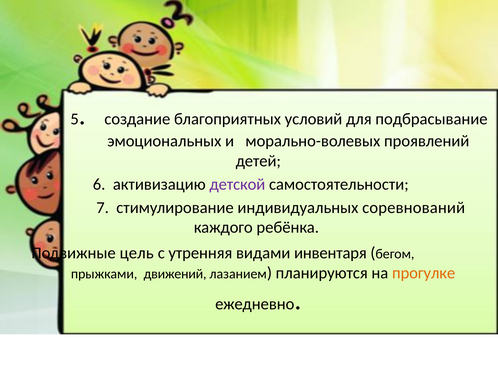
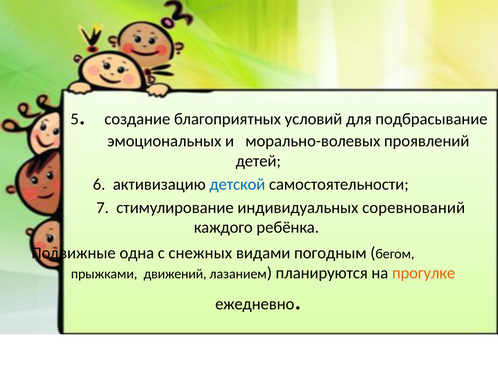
детской colour: purple -> blue
цель: цель -> одна
утренняя: утренняя -> снежных
инвентаря: инвентаря -> погодным
